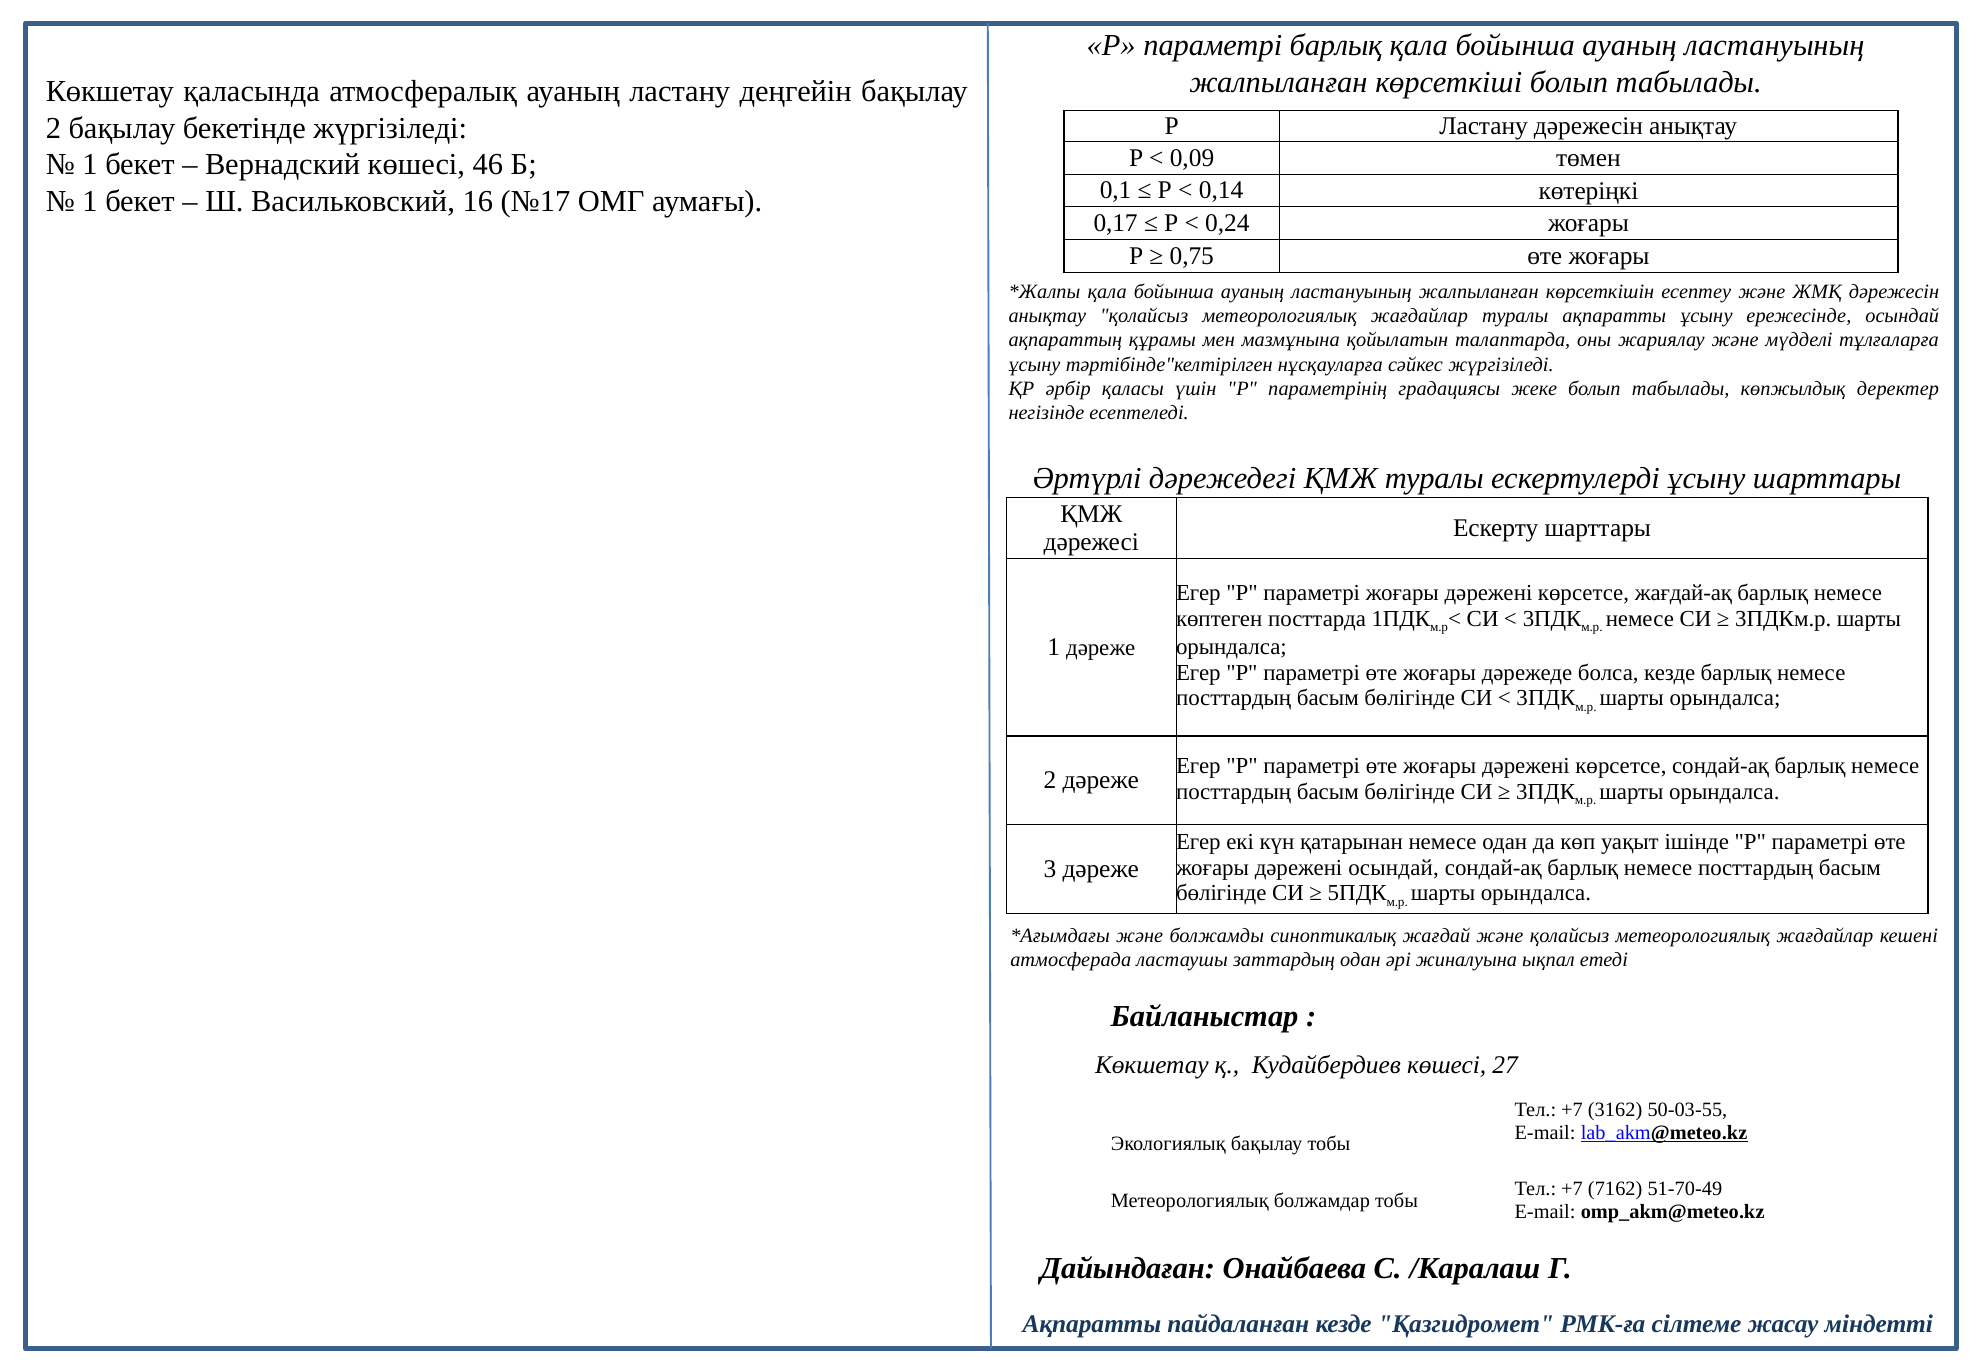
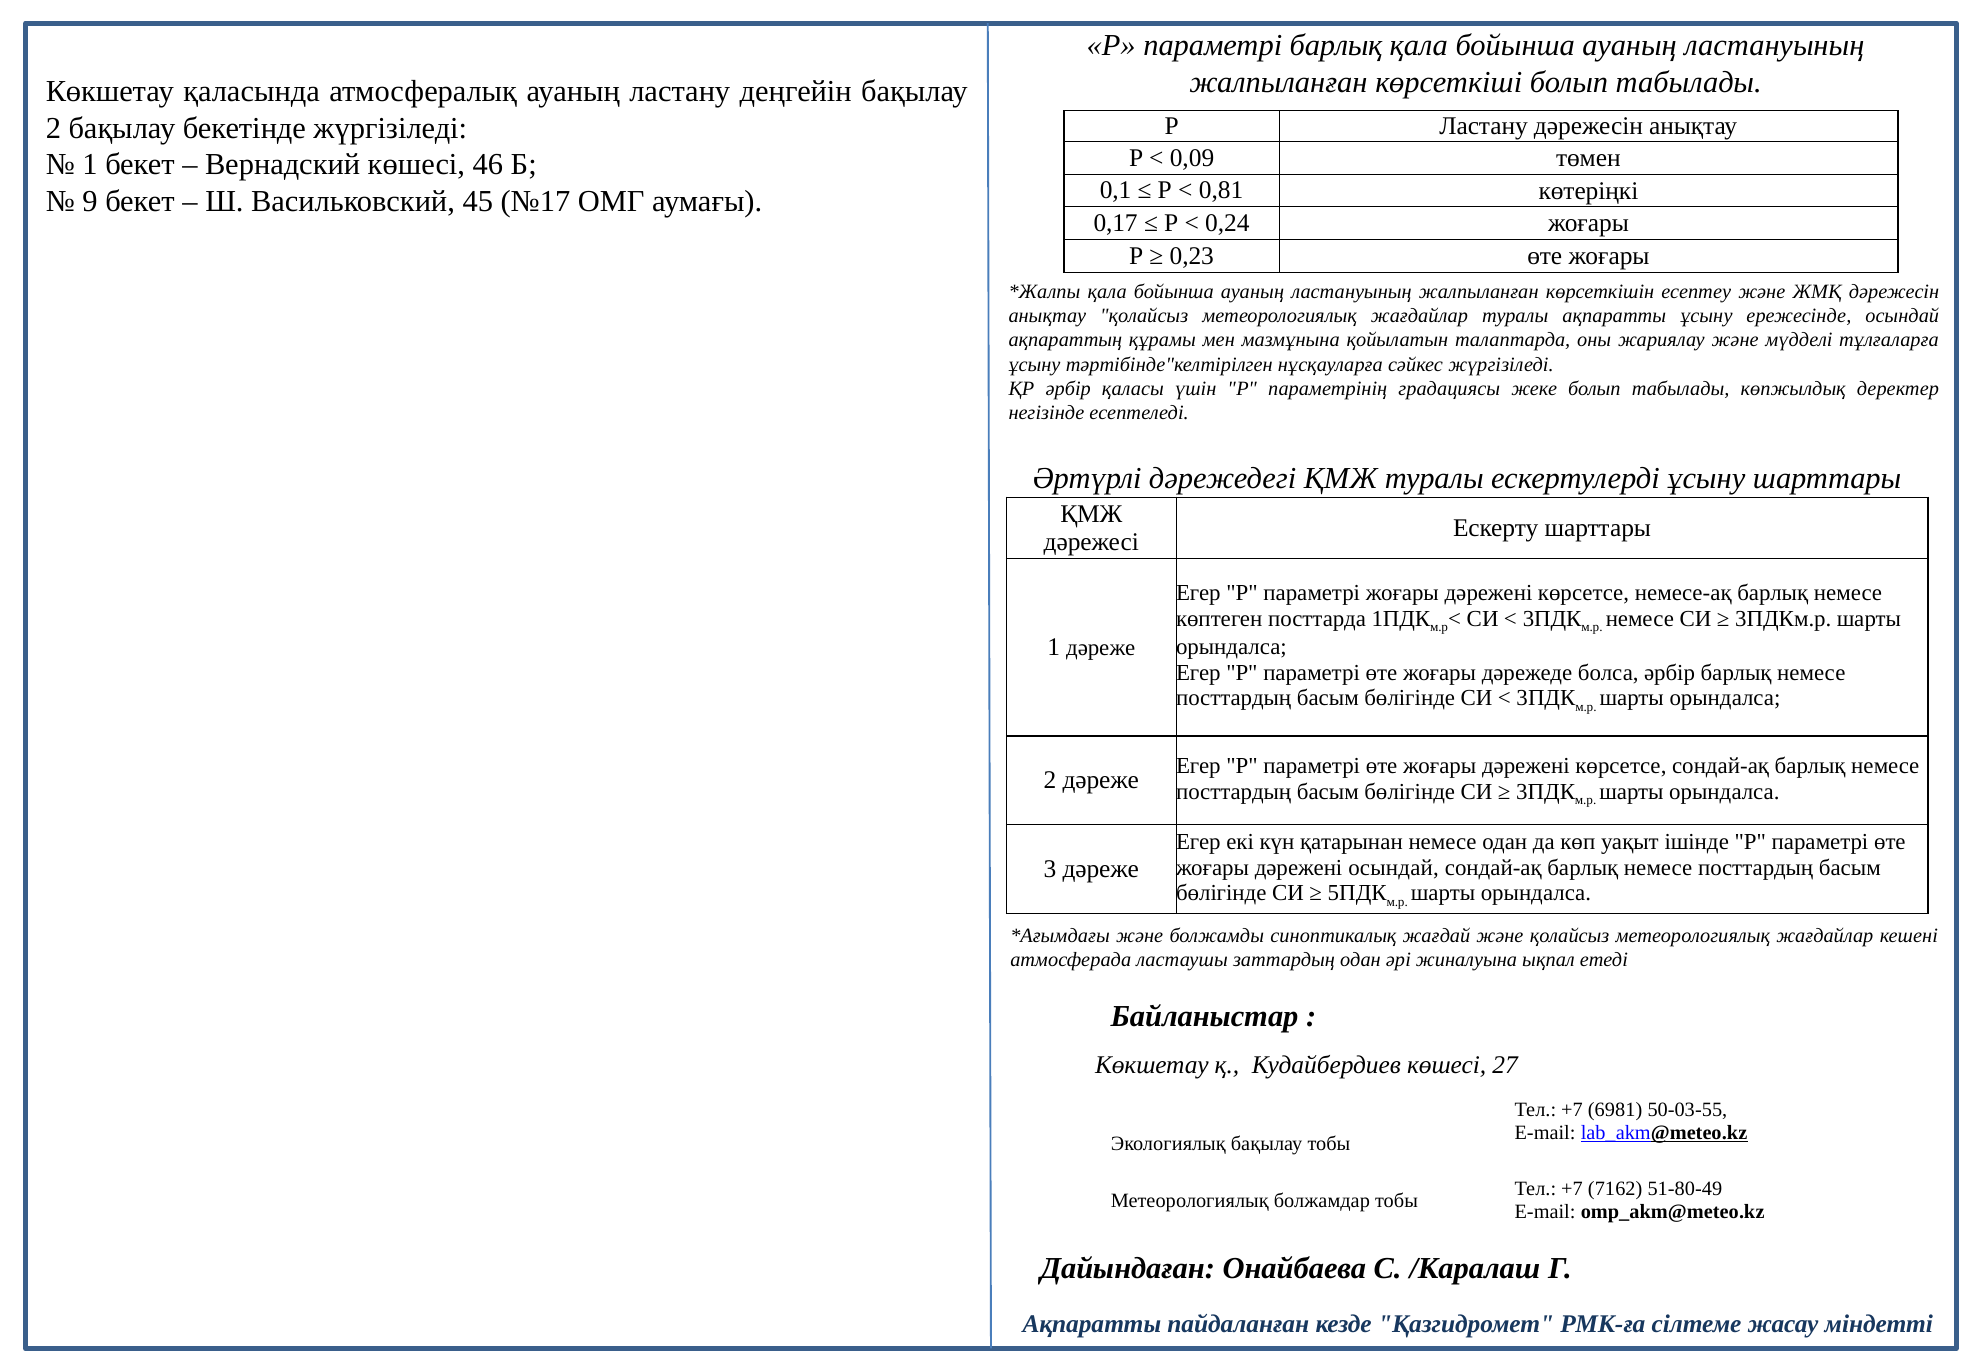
0,14: 0,14 -> 0,81
1 at (90, 201): 1 -> 9
16: 16 -> 45
0,75: 0,75 -> 0,23
жағдай-ақ: жағдай-ақ -> немесе-ақ
болса кезде: кезде -> әрбір
3162: 3162 -> 6981
51-70-49: 51-70-49 -> 51-80-49
